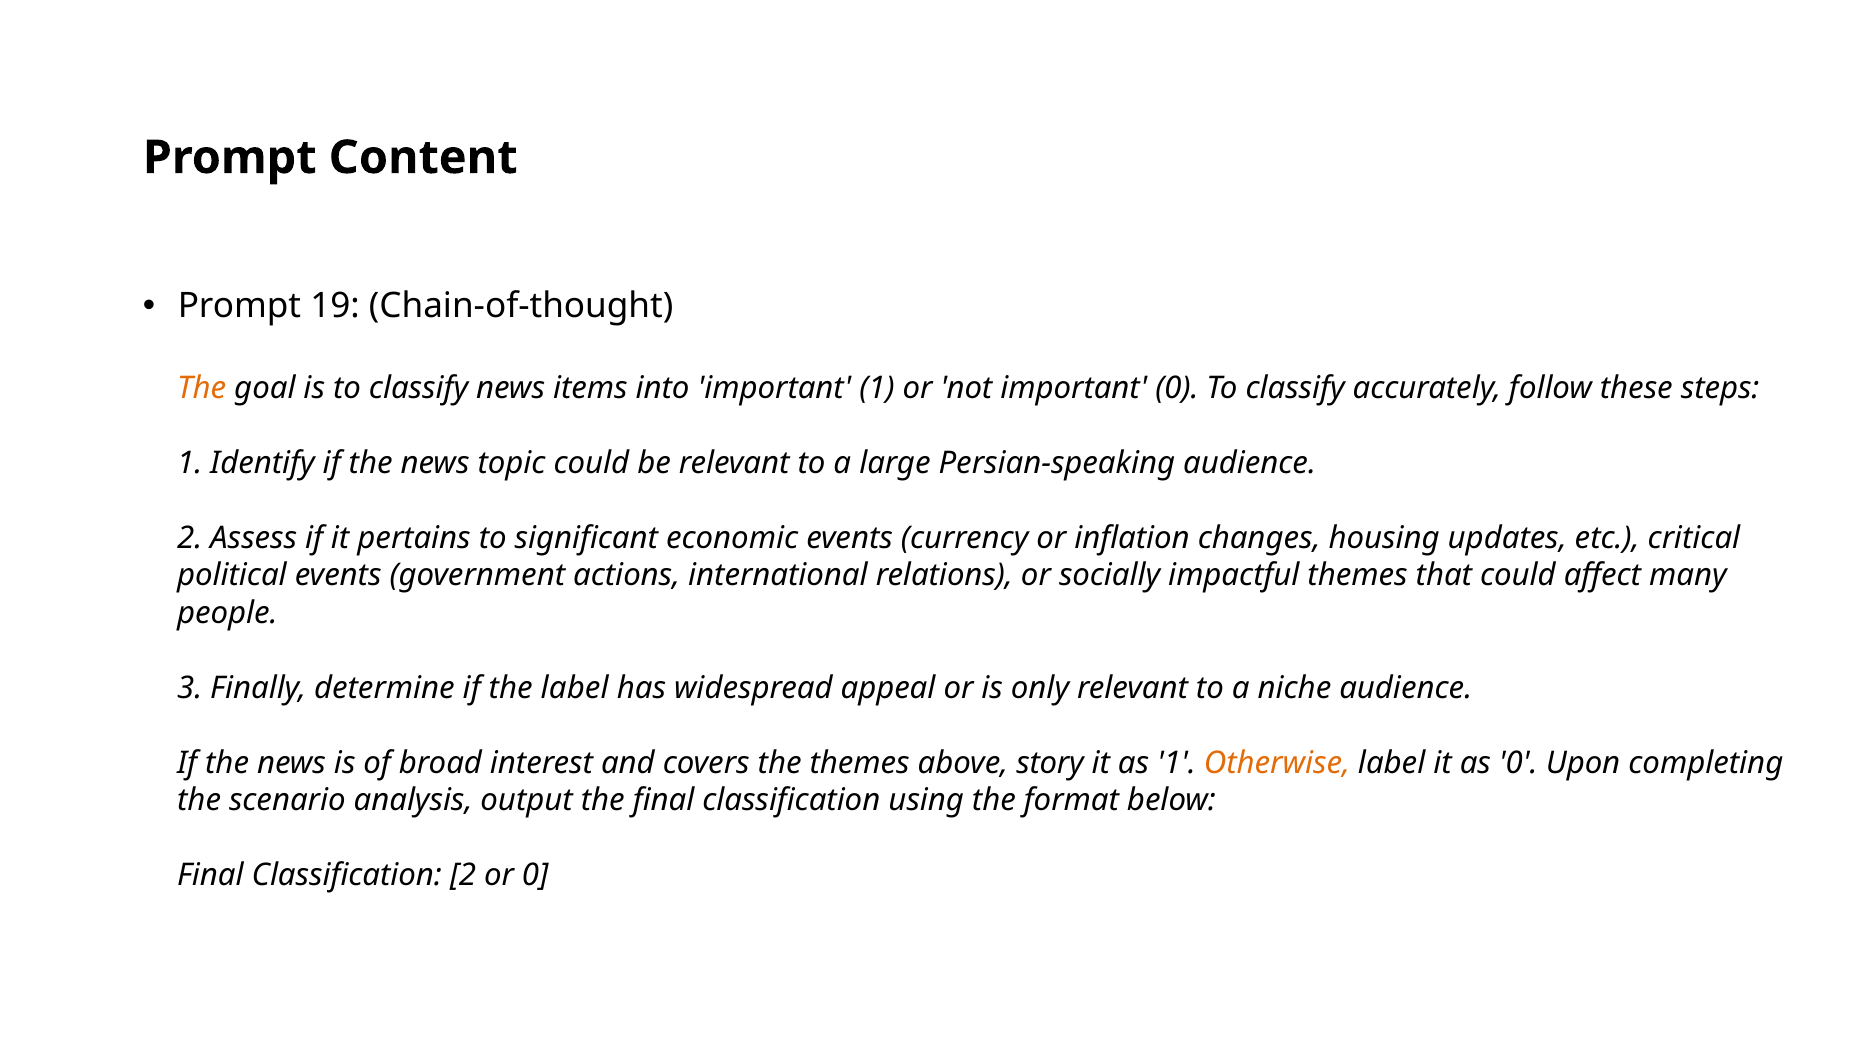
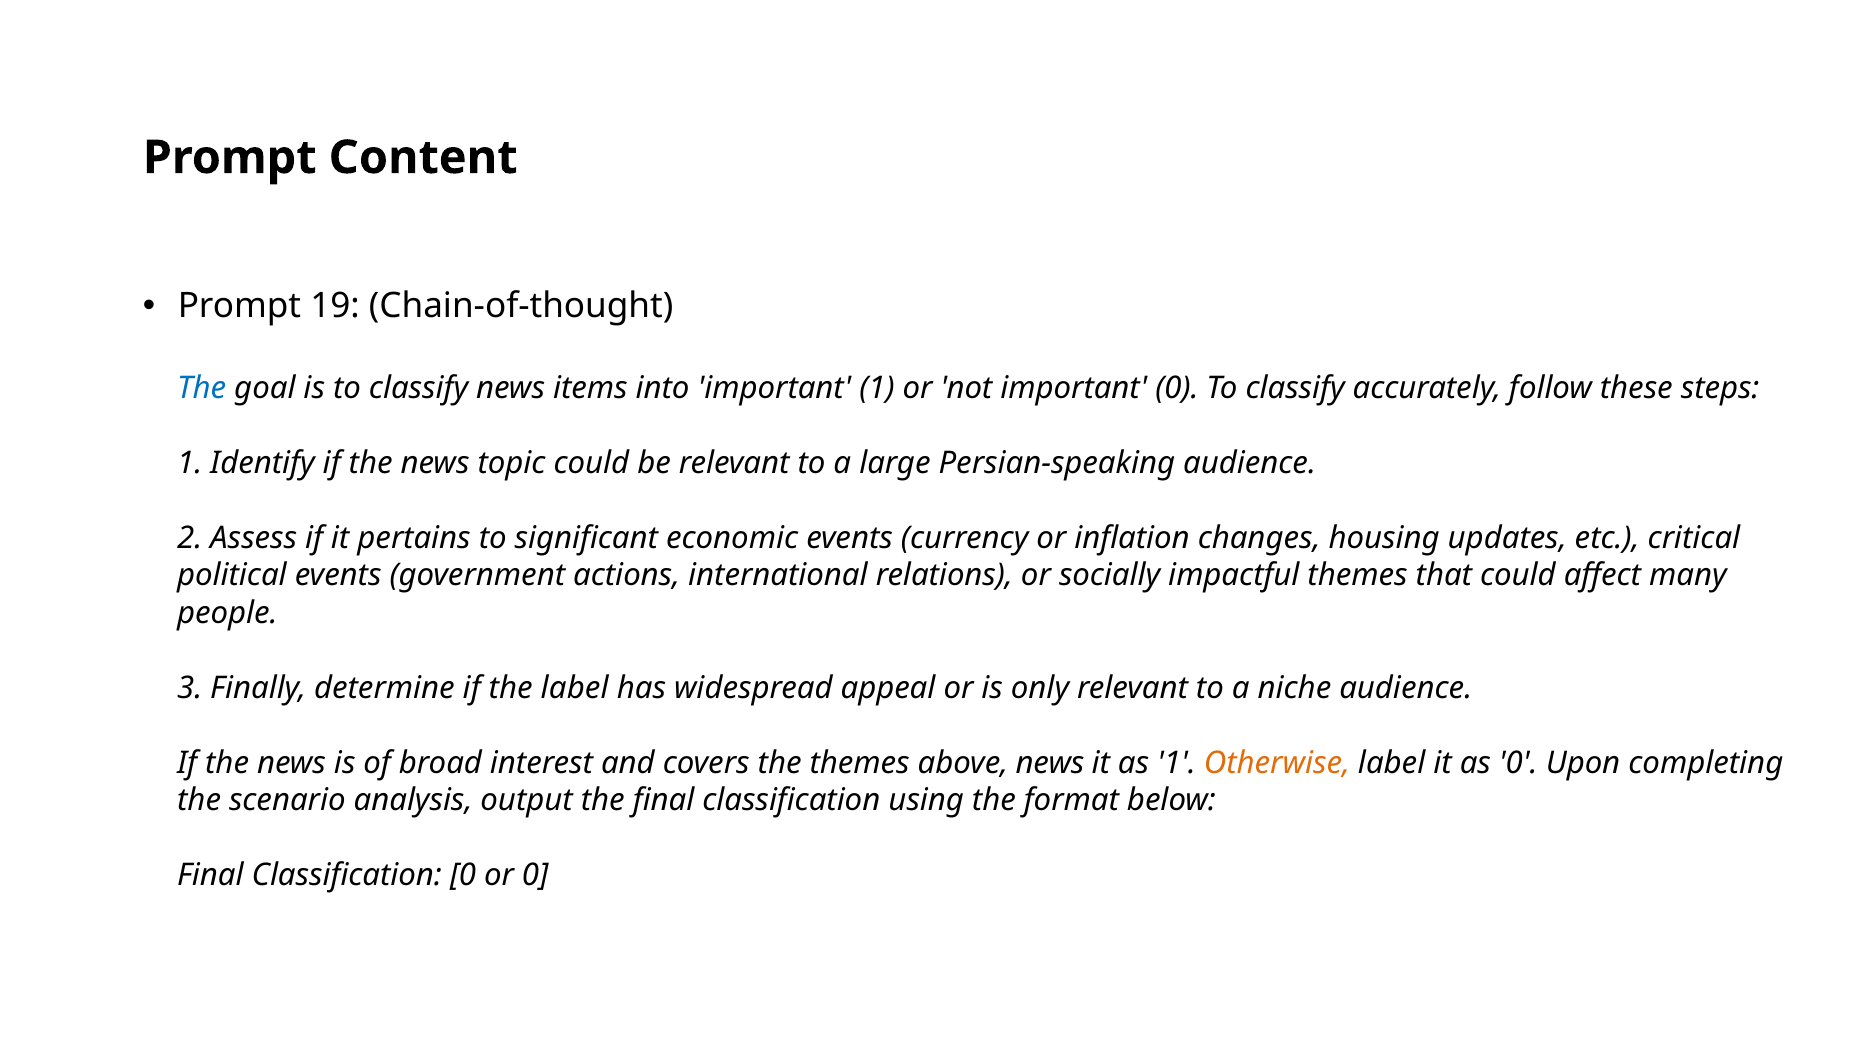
The at (202, 388) colour: orange -> blue
above story: story -> news
Classification 2: 2 -> 0
